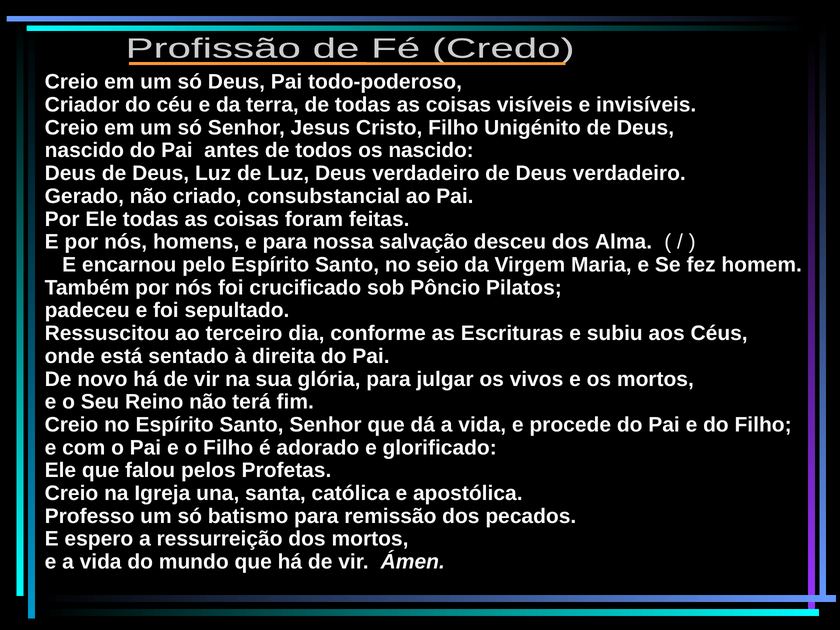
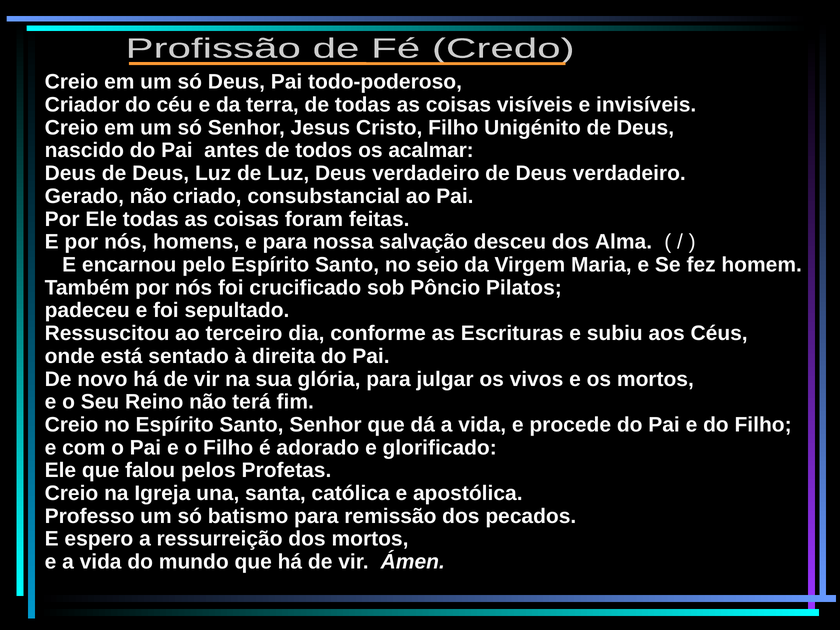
os nascido: nascido -> acalmar
